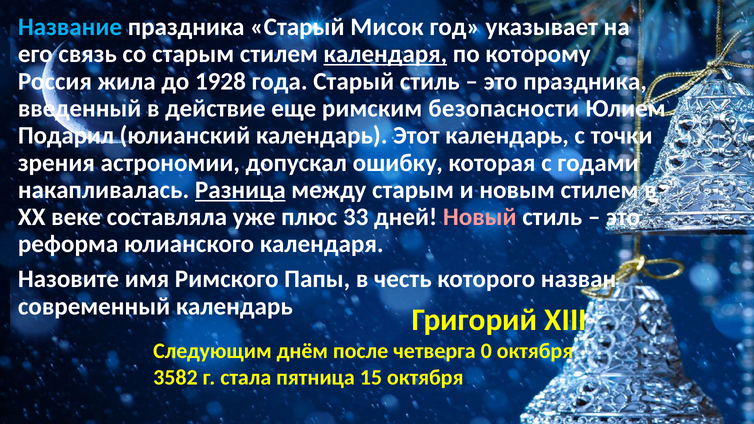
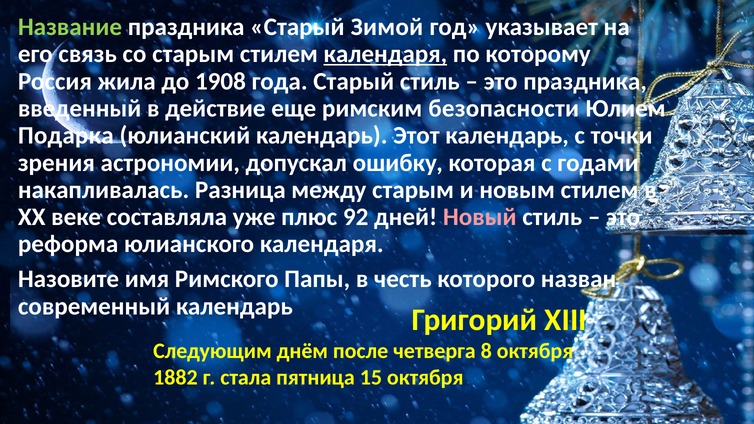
Название colour: light blue -> light green
Мисок: Мисок -> Зимой
1928: 1928 -> 1908
Подарил: Подарил -> Подарка
Разница underline: present -> none
33: 33 -> 92
0: 0 -> 8
3582: 3582 -> 1882
